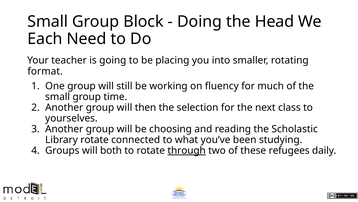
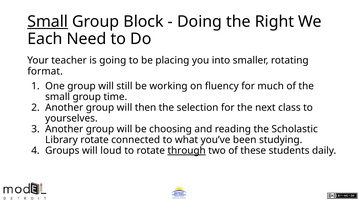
Small at (48, 21) underline: none -> present
Head: Head -> Right
both: both -> loud
refugees: refugees -> students
